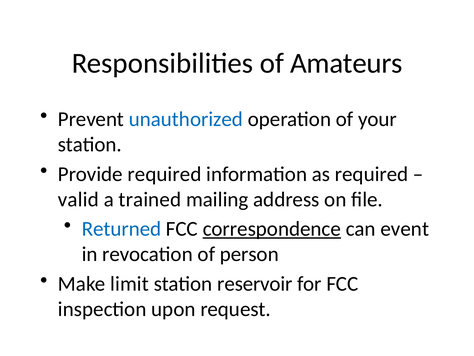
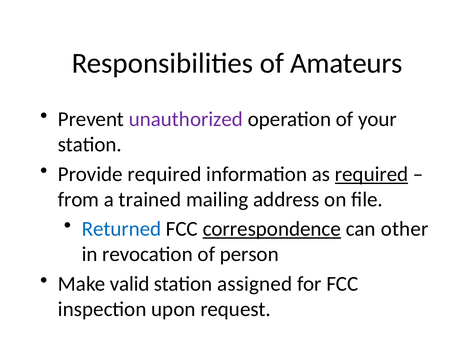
unauthorized colour: blue -> purple
required at (372, 174) underline: none -> present
valid: valid -> from
event: event -> other
limit: limit -> valid
reservoir: reservoir -> assigned
